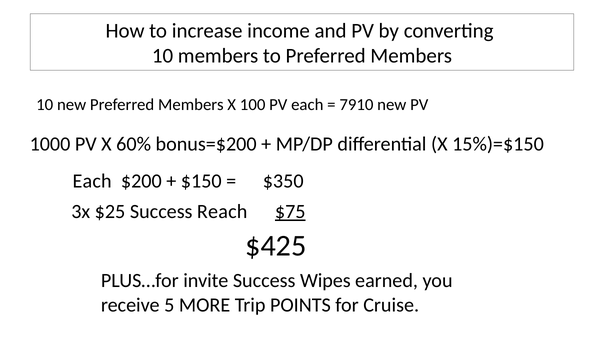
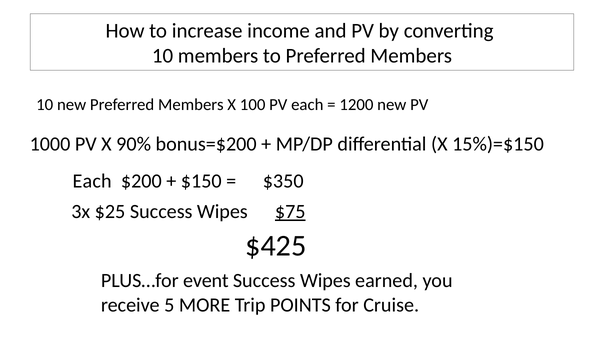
7910: 7910 -> 1200
60%: 60% -> 90%
$25 Success Reach: Reach -> Wipes
invite: invite -> event
